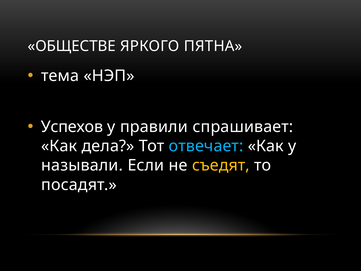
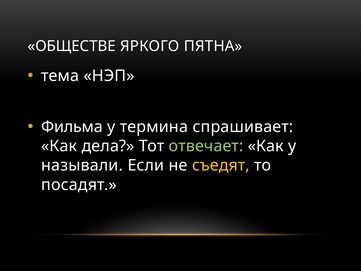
Успехов: Успехов -> Фильма
правили: правили -> термина
отвечает colour: light blue -> light green
